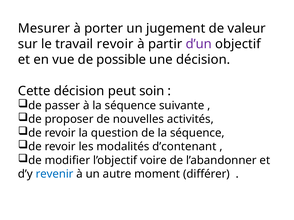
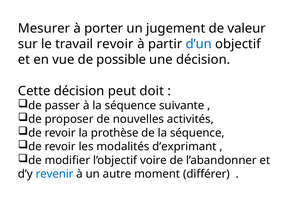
d’un colour: purple -> blue
soin: soin -> doit
question: question -> prothèse
d’contenant: d’contenant -> d’exprimant
